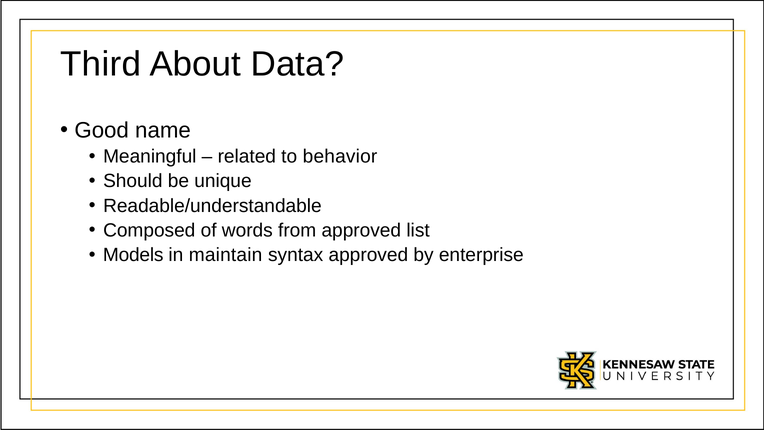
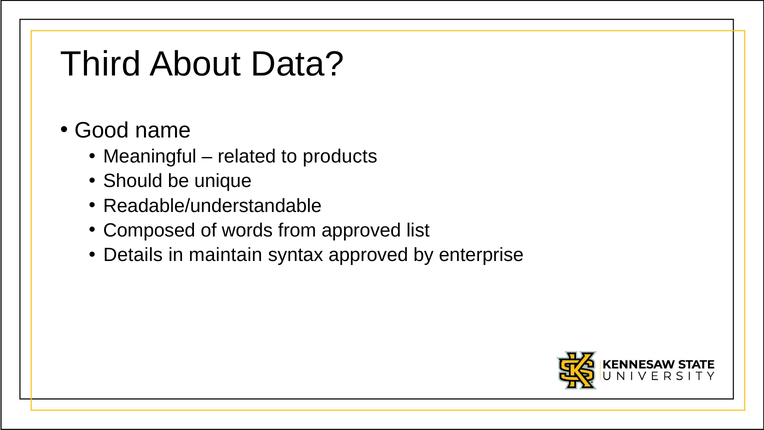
behavior: behavior -> products
Models: Models -> Details
